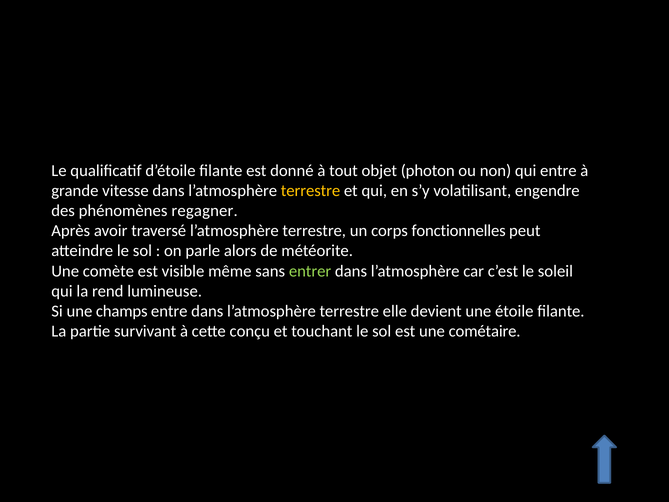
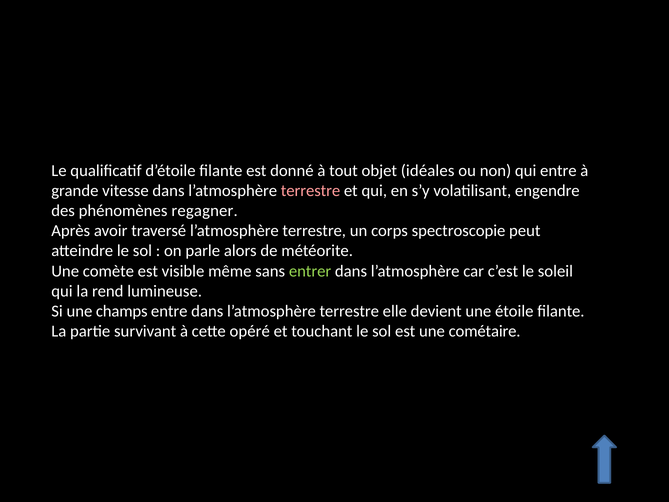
photon: photon -> idéales
terrestre at (311, 191) colour: yellow -> pink
fonctionnelles: fonctionnelles -> spectroscopie
conçu: conçu -> opéré
